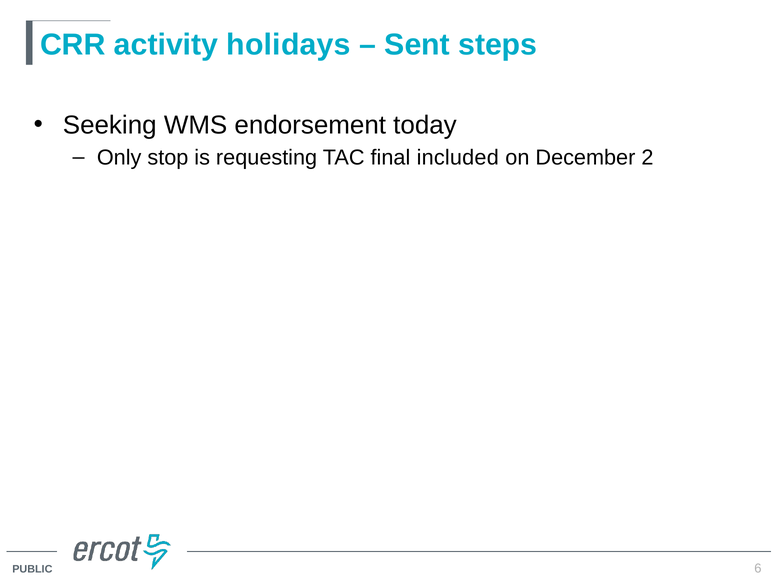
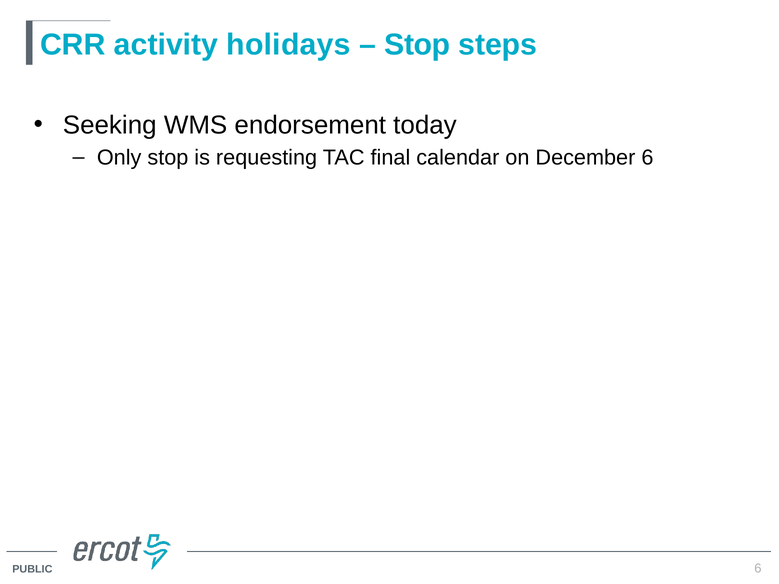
Sent at (417, 45): Sent -> Stop
included: included -> calendar
December 2: 2 -> 6
